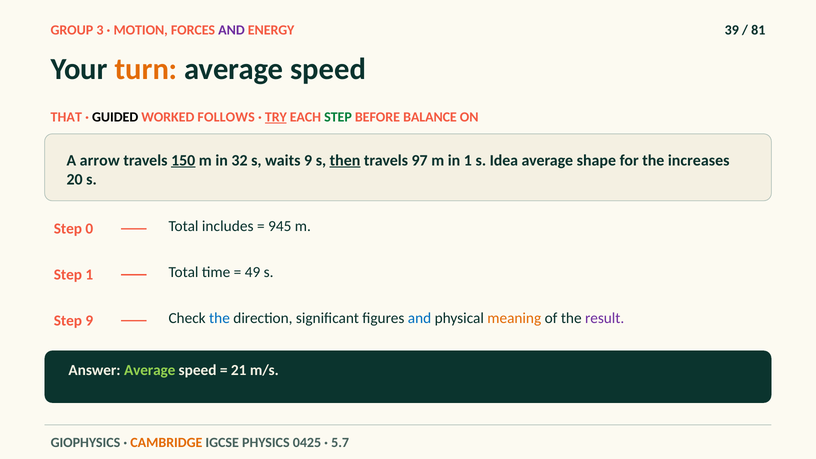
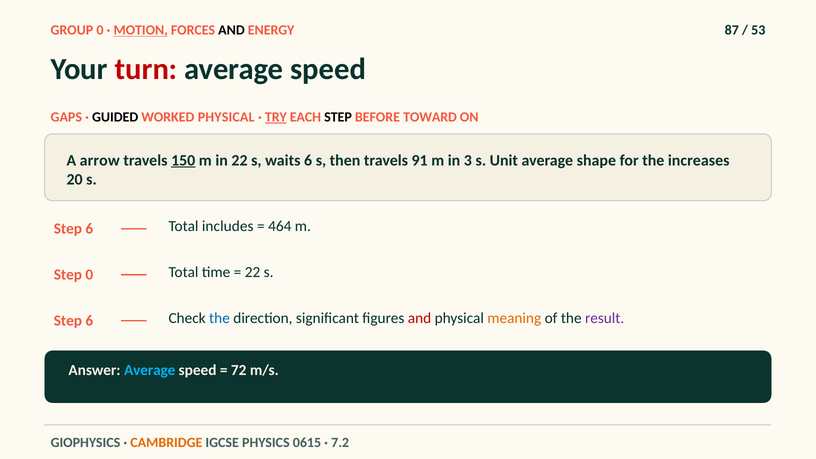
GROUP 3: 3 -> 0
MOTION underline: none -> present
AND at (231, 30) colour: purple -> black
39: 39 -> 87
81: 81 -> 53
turn colour: orange -> red
THAT: THAT -> GAPS
WORKED FOLLOWS: FOLLOWS -> PHYSICAL
STEP at (338, 117) colour: green -> black
BALANCE: BALANCE -> TOWARD
in 32: 32 -> 22
waits 9: 9 -> 6
then underline: present -> none
97: 97 -> 91
in 1: 1 -> 3
Idea: Idea -> Unit
0 at (89, 229): 0 -> 6
945: 945 -> 464
Step 1: 1 -> 0
49 at (253, 272): 49 -> 22
9 at (89, 321): 9 -> 6
and at (420, 318) colour: blue -> red
Average at (150, 370) colour: light green -> light blue
21: 21 -> 72
0425: 0425 -> 0615
5.7: 5.7 -> 7.2
